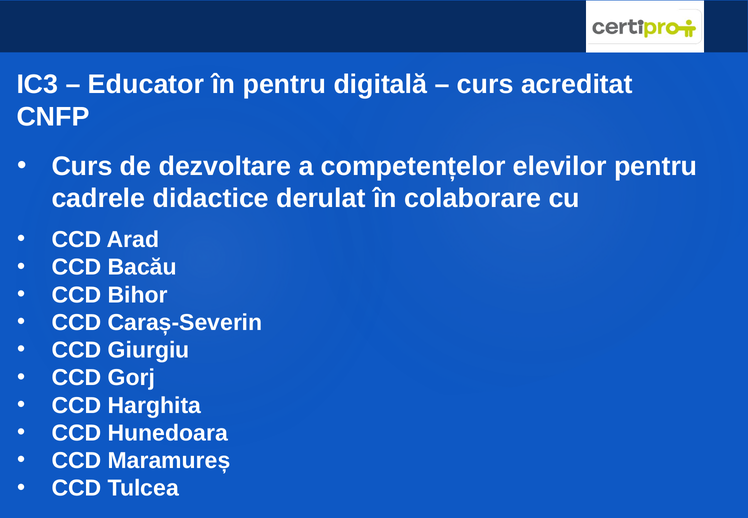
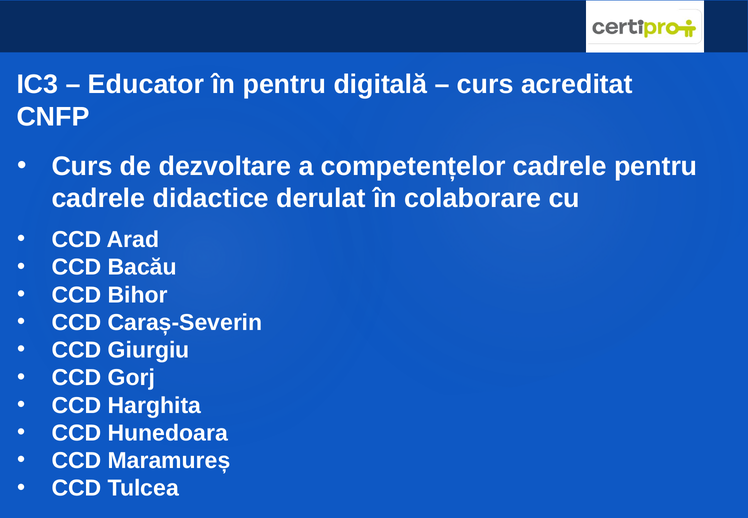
competențelor elevilor: elevilor -> cadrele
